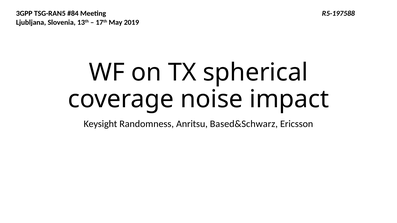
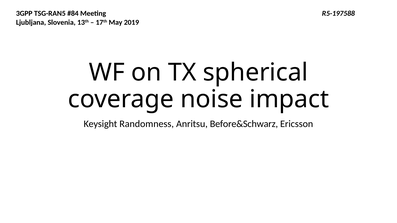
Based&Schwarz: Based&Schwarz -> Before&Schwarz
